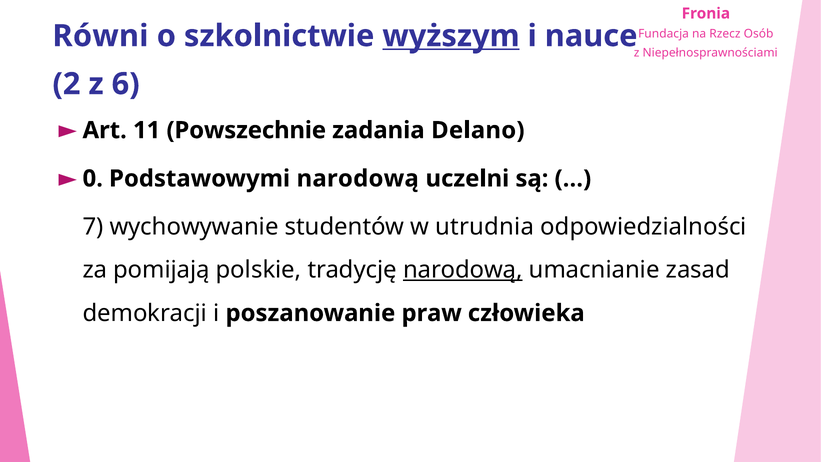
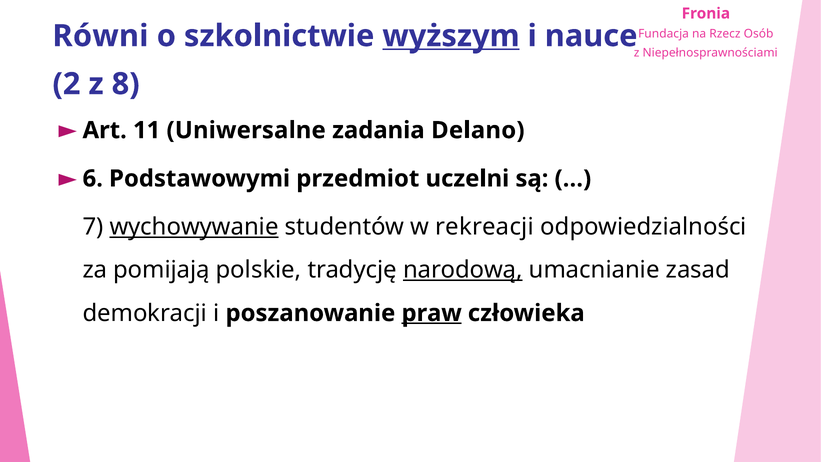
6: 6 -> 8
Powszechnie: Powszechnie -> Uniwersalne
0: 0 -> 6
Podstawowymi narodową: narodową -> przedmiot
wychowywanie underline: none -> present
utrudnia: utrudnia -> rekreacji
praw underline: none -> present
